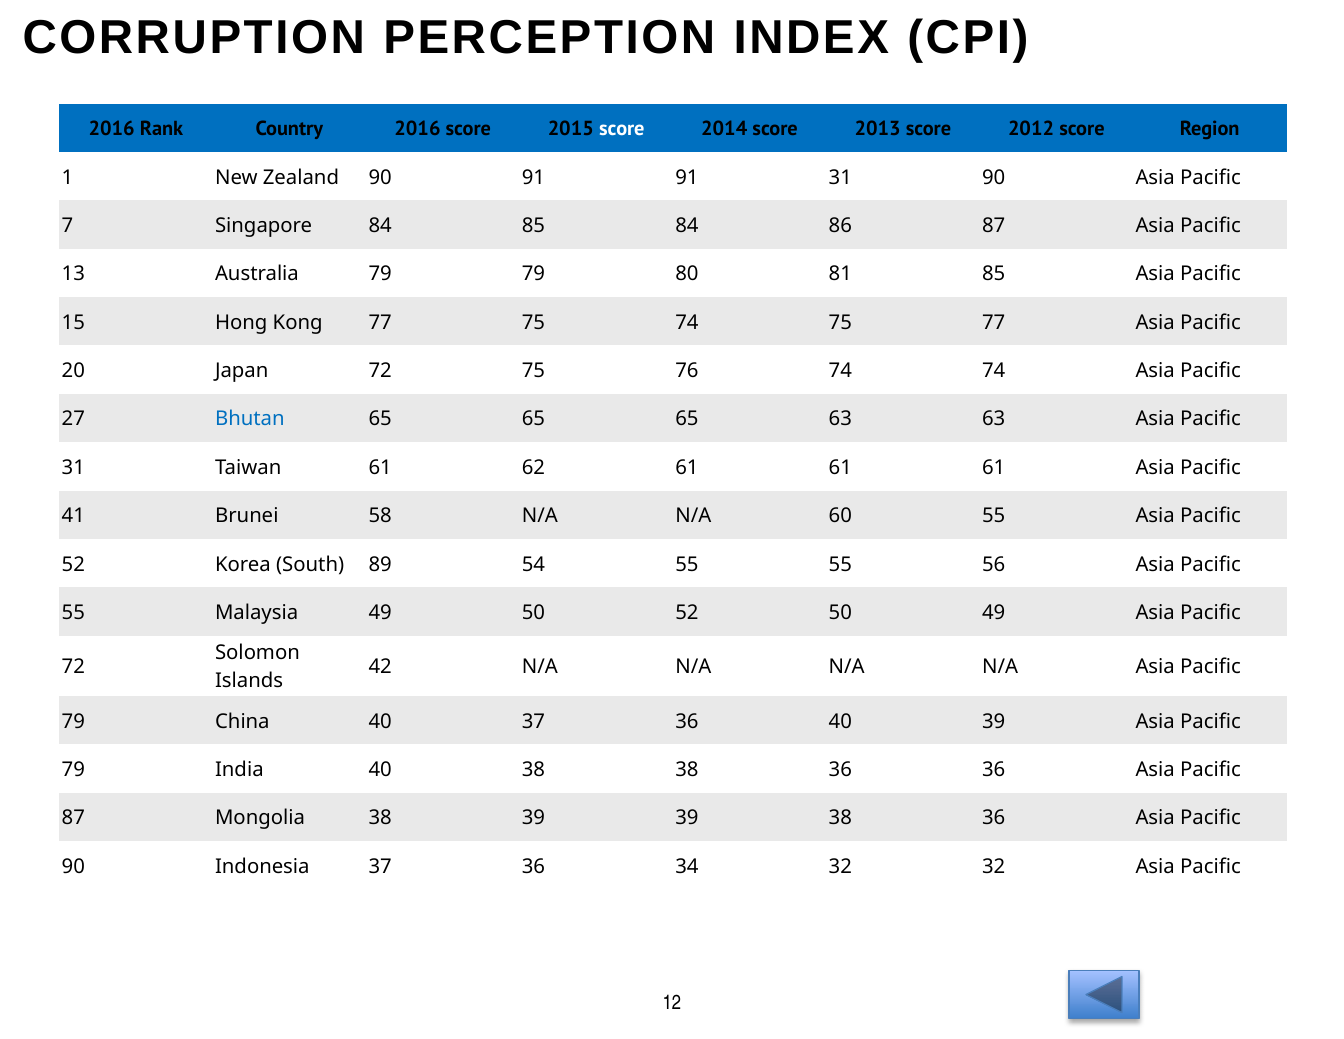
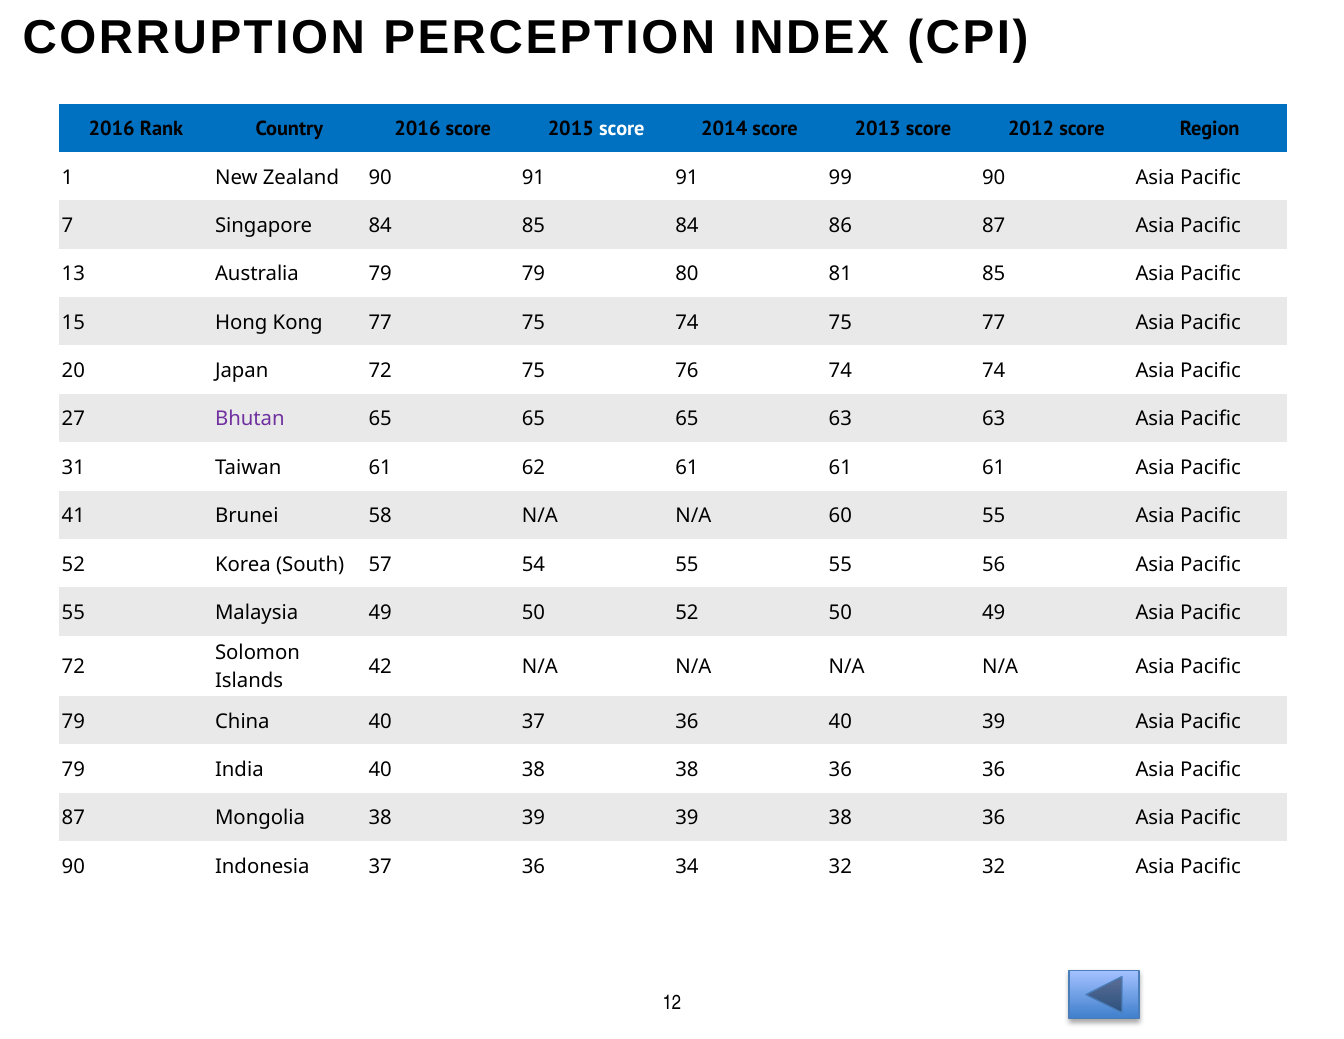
91 31: 31 -> 99
Bhutan colour: blue -> purple
89: 89 -> 57
